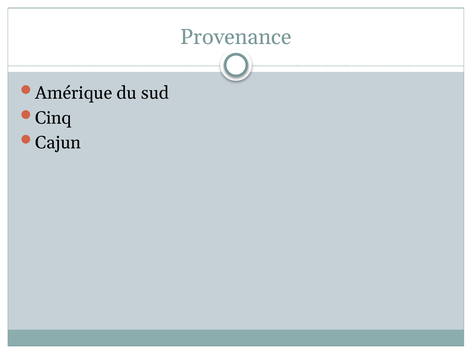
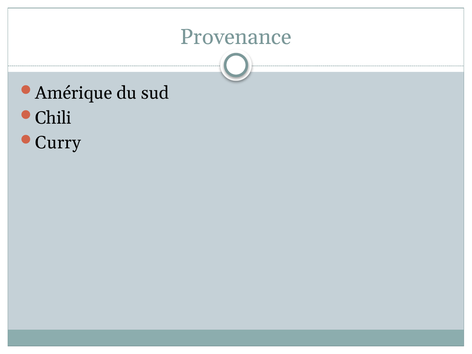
Cinq: Cinq -> Chili
Cajun: Cajun -> Curry
